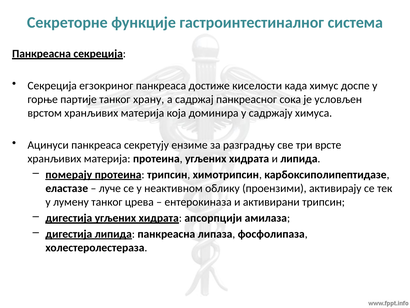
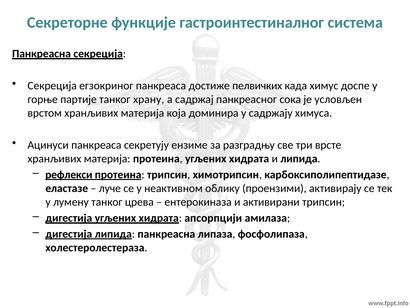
киселости: киселости -> пелвичких
померају: померају -> рефлекси
